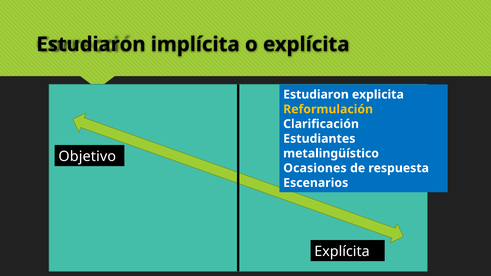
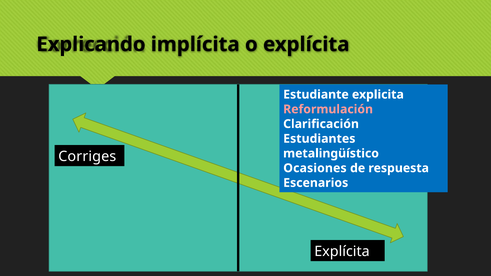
Estudiaron at (91, 44): Estudiaron -> Explicando
Estudiaron at (316, 95): Estudiaron -> Estudiante
Reformulación colour: yellow -> pink
Objetivo: Objetivo -> Corriges
